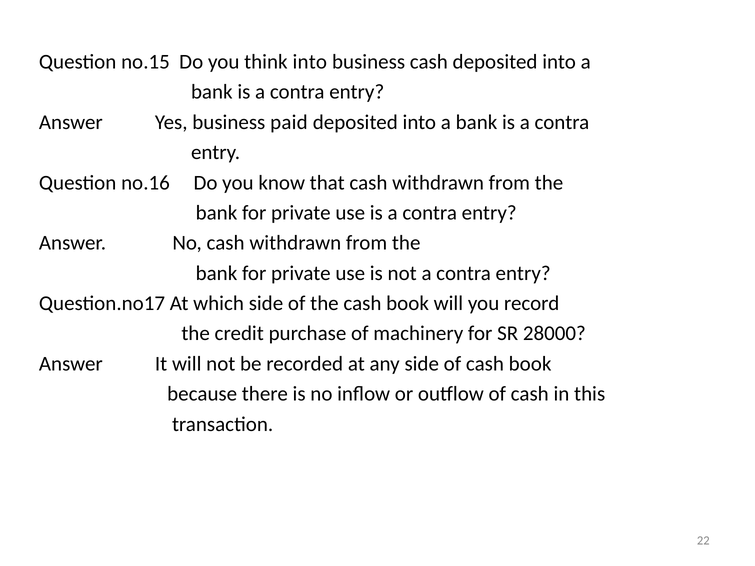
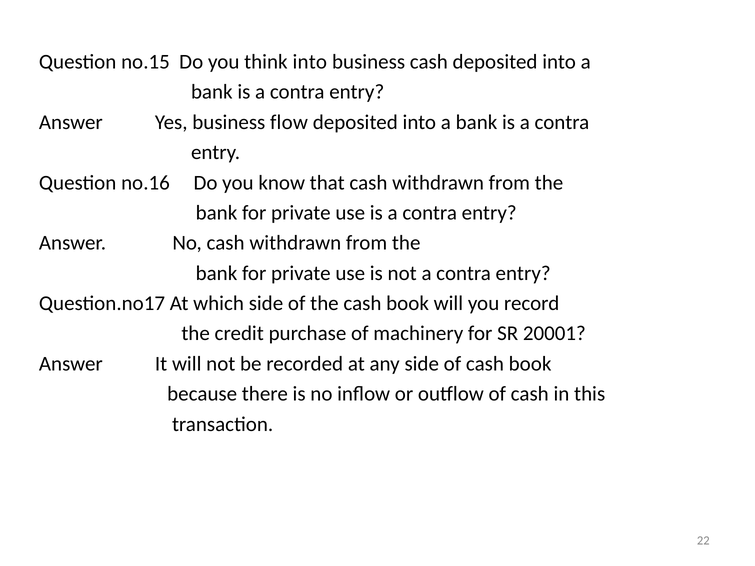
paid: paid -> flow
28000: 28000 -> 20001
